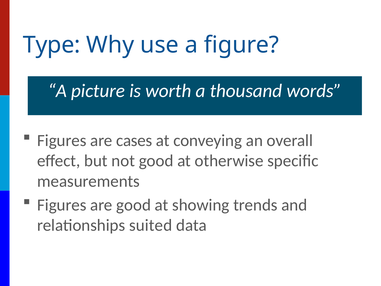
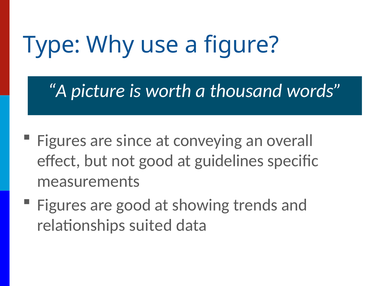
cases: cases -> since
otherwise: otherwise -> guidelines
